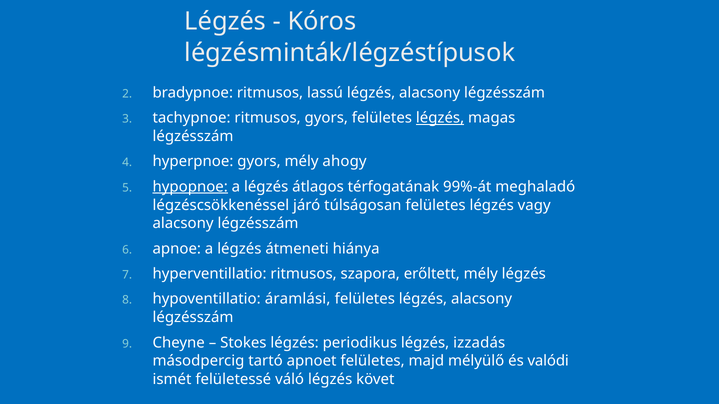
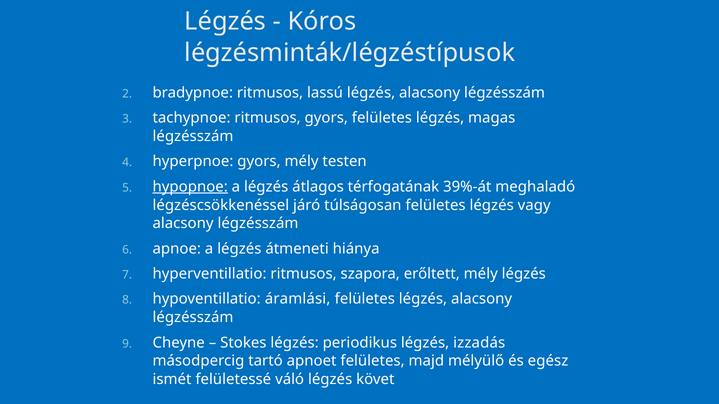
légzés at (440, 118) underline: present -> none
ahogy: ahogy -> testen
99%-át: 99%-át -> 39%-át
valódi: valódi -> egész
